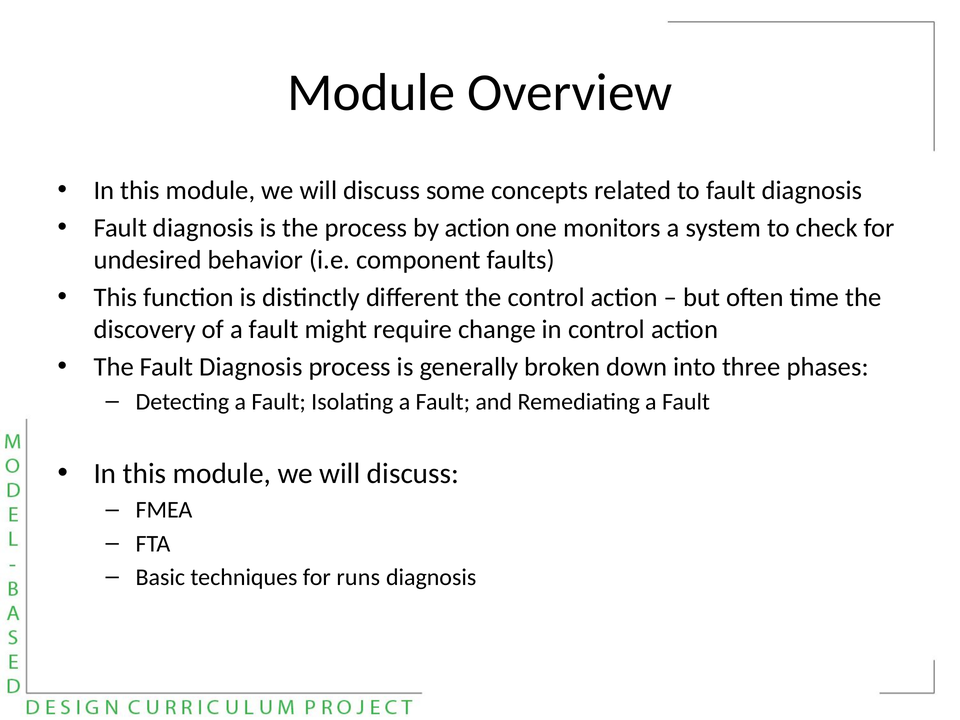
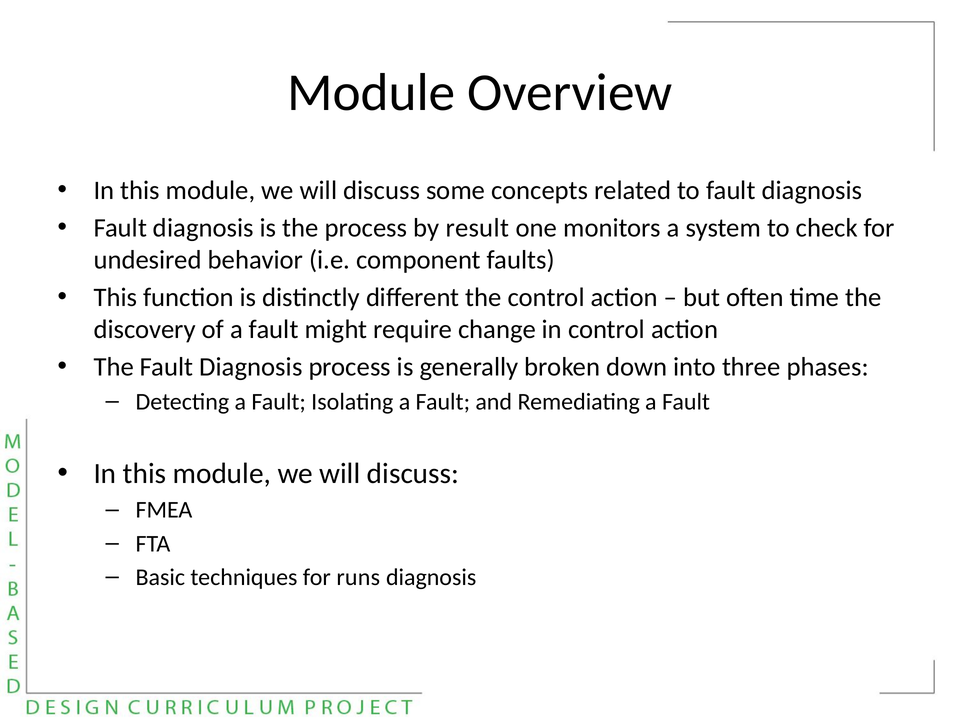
by action: action -> result
